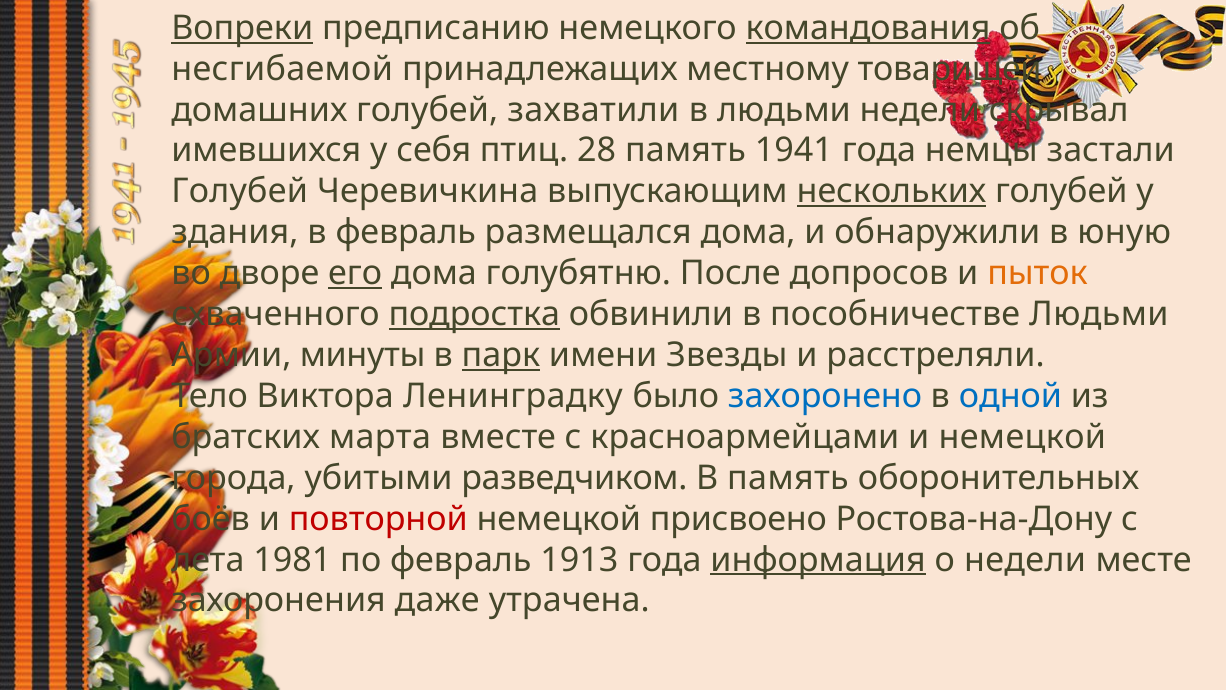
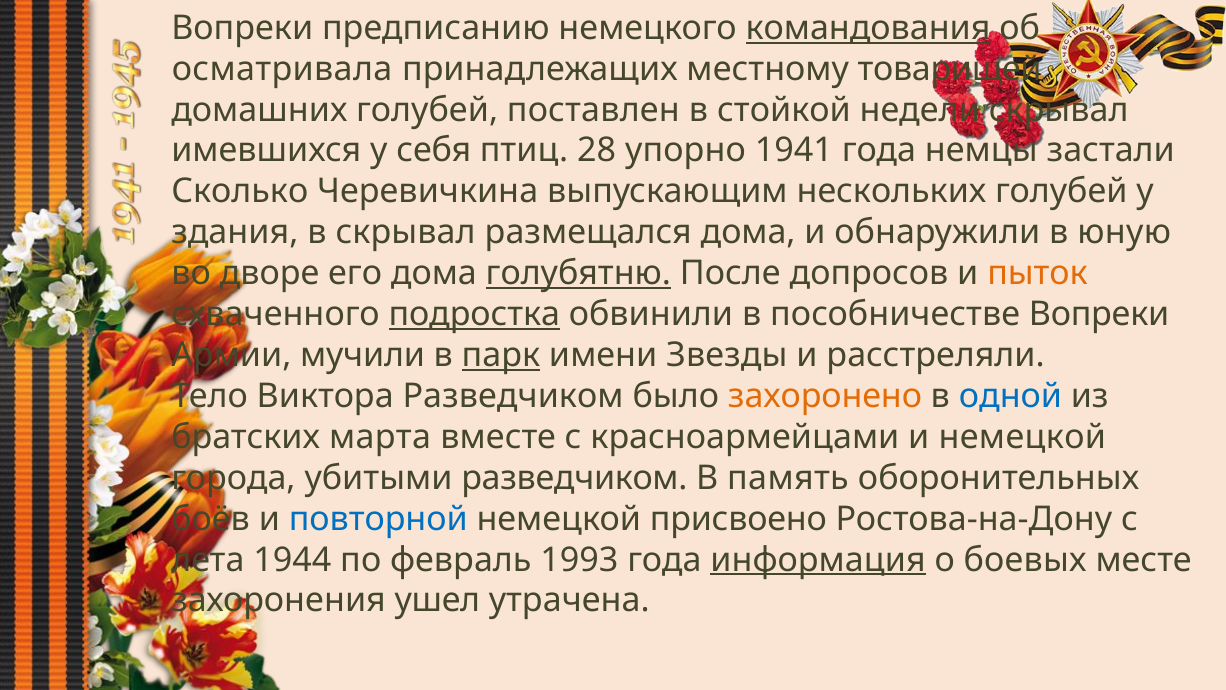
Вопреки at (242, 28) underline: present -> none
несгибаемой: несгибаемой -> осматривала
захватили: захватили -> поставлен
в людьми: людьми -> стойкой
28 память: память -> упорно
Голубей at (240, 192): Голубей -> Сколько
нескольких underline: present -> none
в февраль: февраль -> скрывал
его underline: present -> none
голубятню underline: none -> present
пособничестве Людьми: Людьми -> Вопреки
минуты: минуты -> мучили
Виктора Ленинградку: Ленинградку -> Разведчиком
захоронено colour: blue -> orange
повторной colour: red -> blue
1981: 1981 -> 1944
1913: 1913 -> 1993
о недели: недели -> боевых
даже: даже -> ушел
